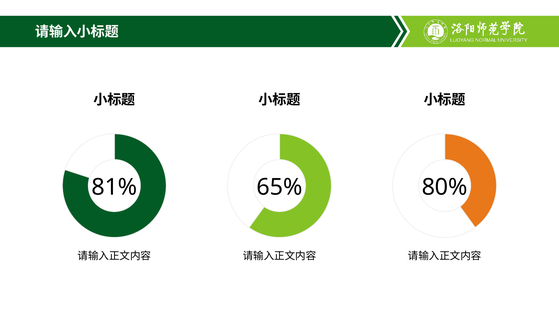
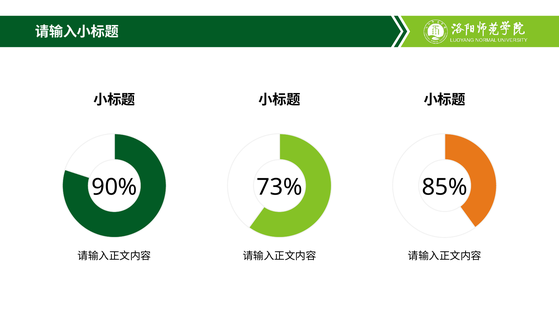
81%: 81% -> 90%
65%: 65% -> 73%
80%: 80% -> 85%
